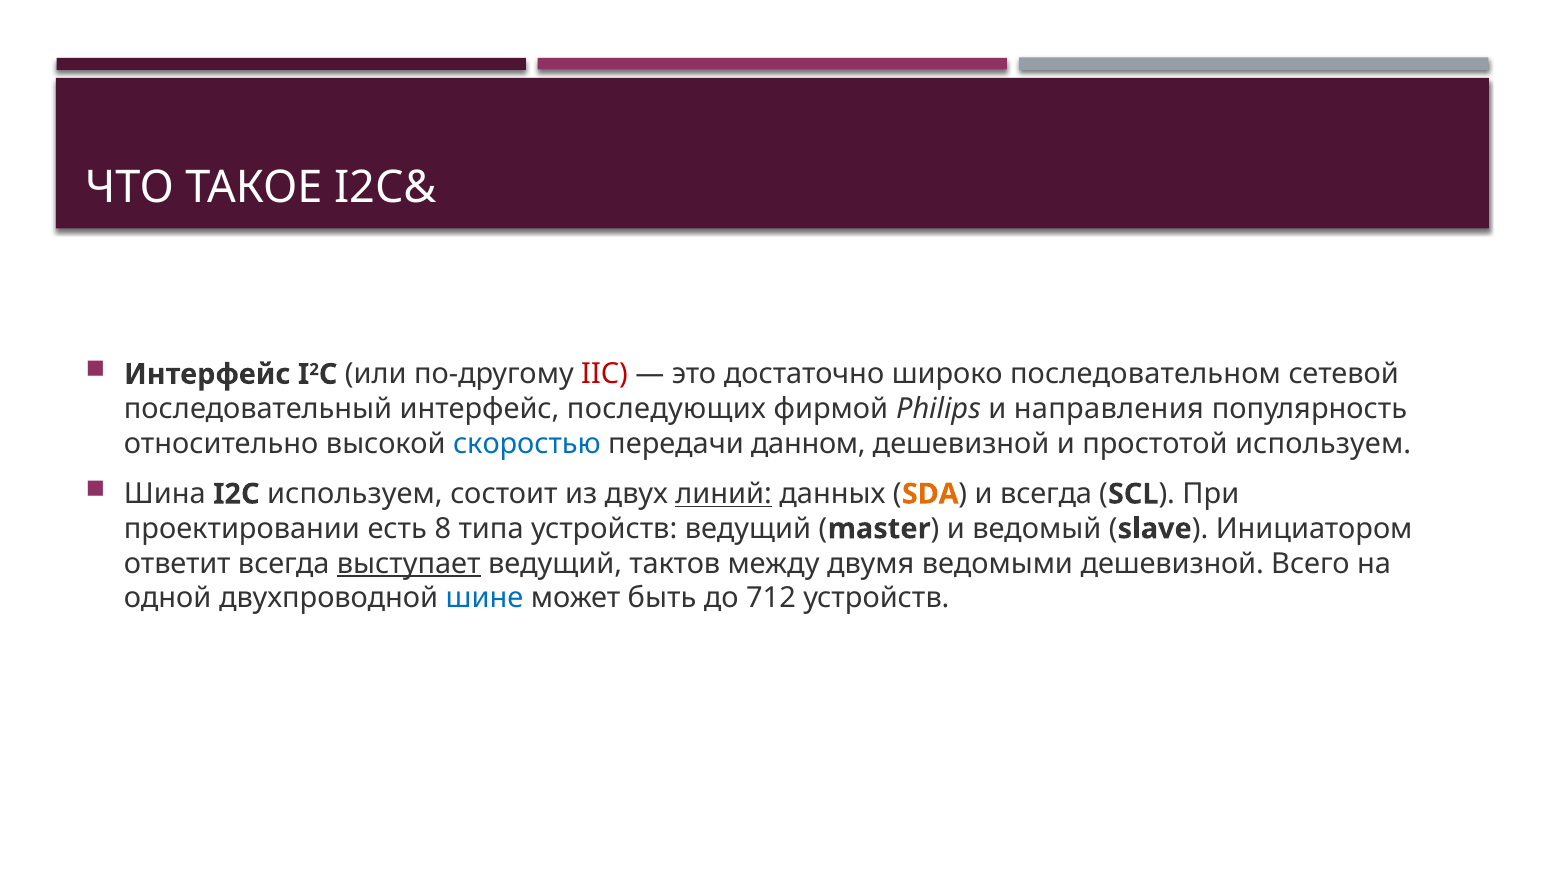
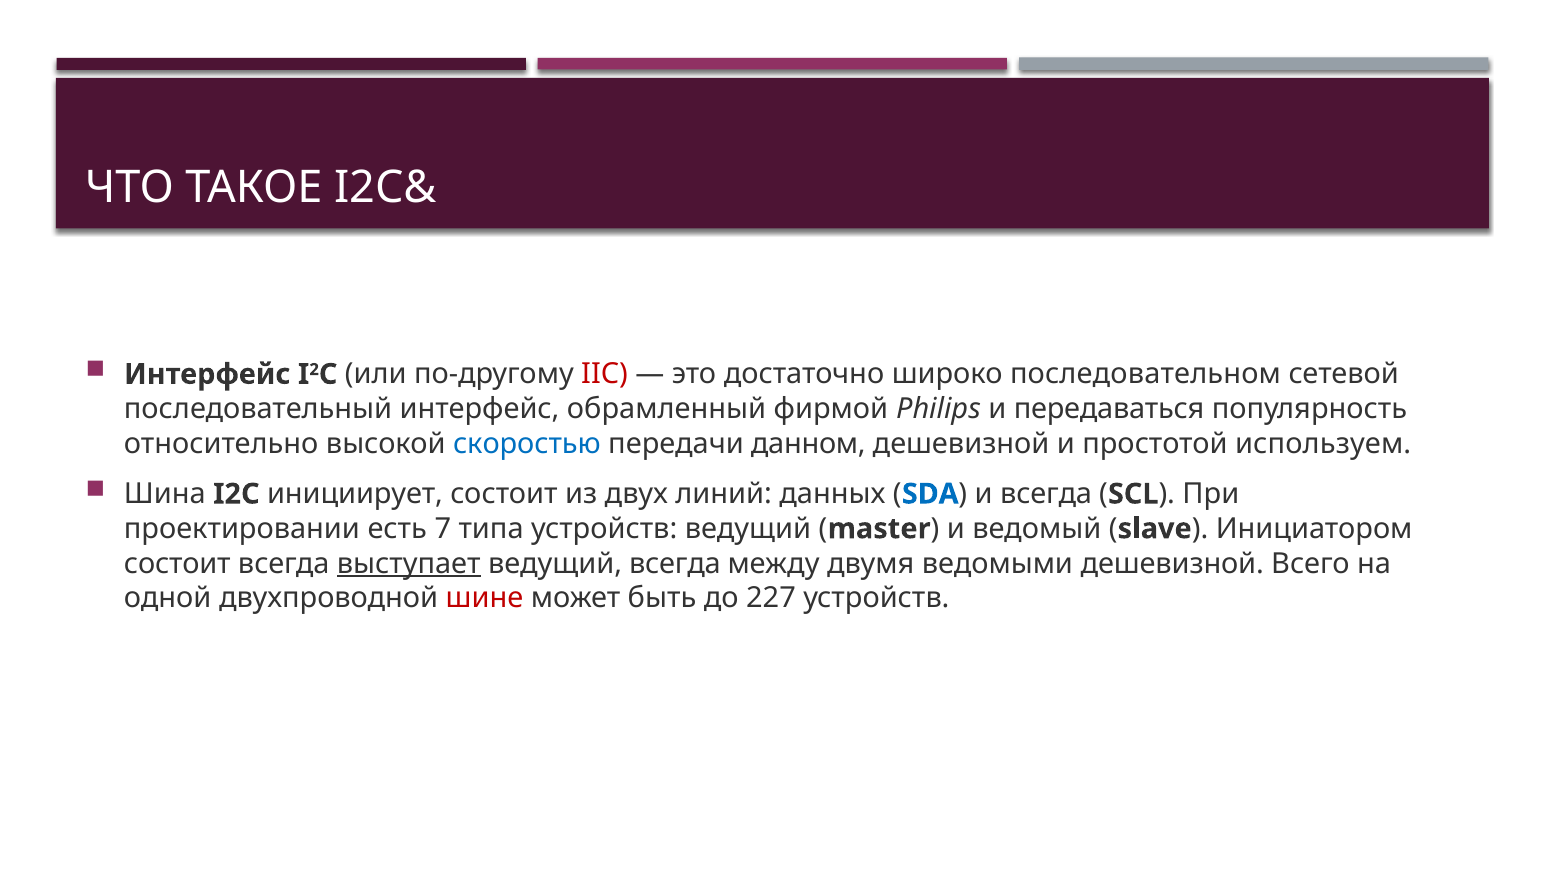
последующих: последующих -> обрамленный
направления: направления -> передаваться
I2C используем: используем -> инициирует
линий underline: present -> none
SDA colour: orange -> blue
8: 8 -> 7
ответит at (177, 564): ответит -> состоит
ведущий тактов: тактов -> всегда
шине colour: blue -> red
712: 712 -> 227
